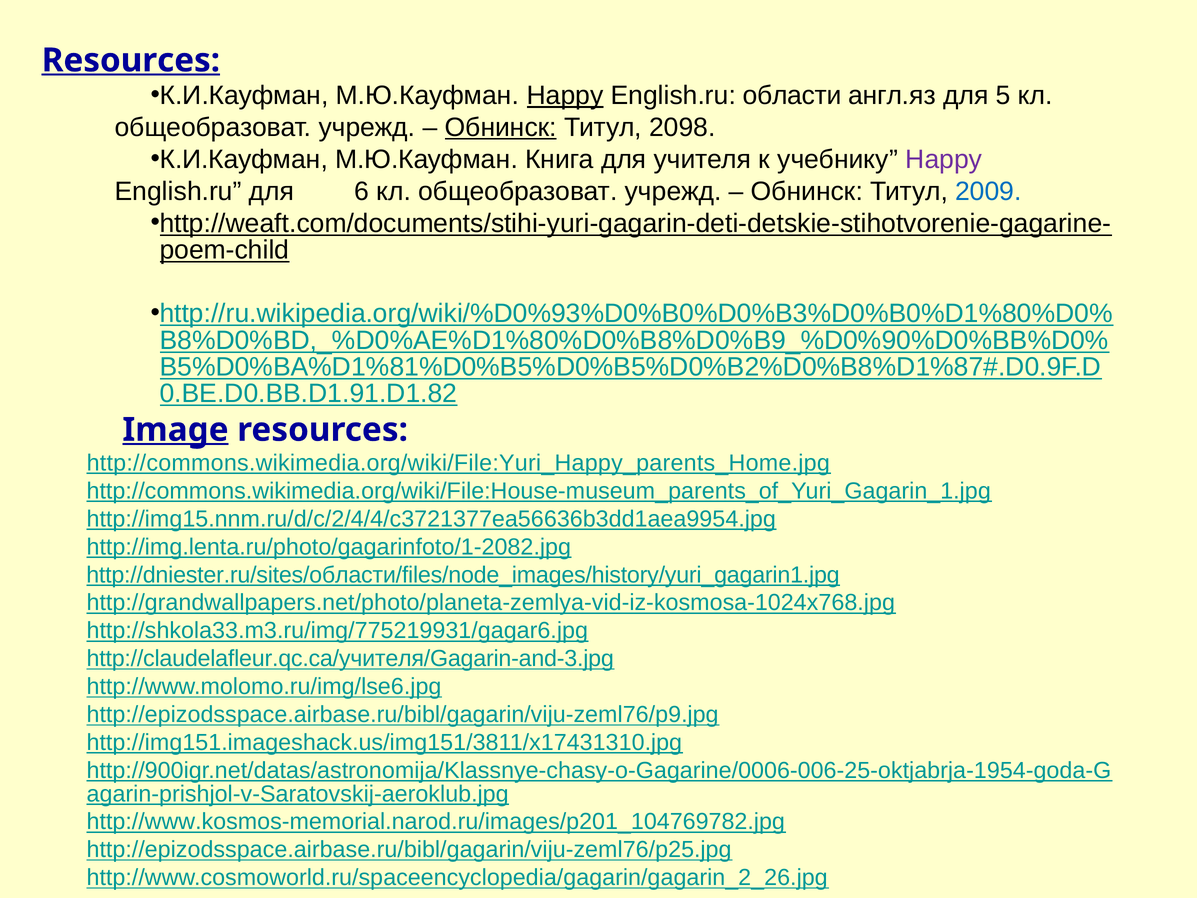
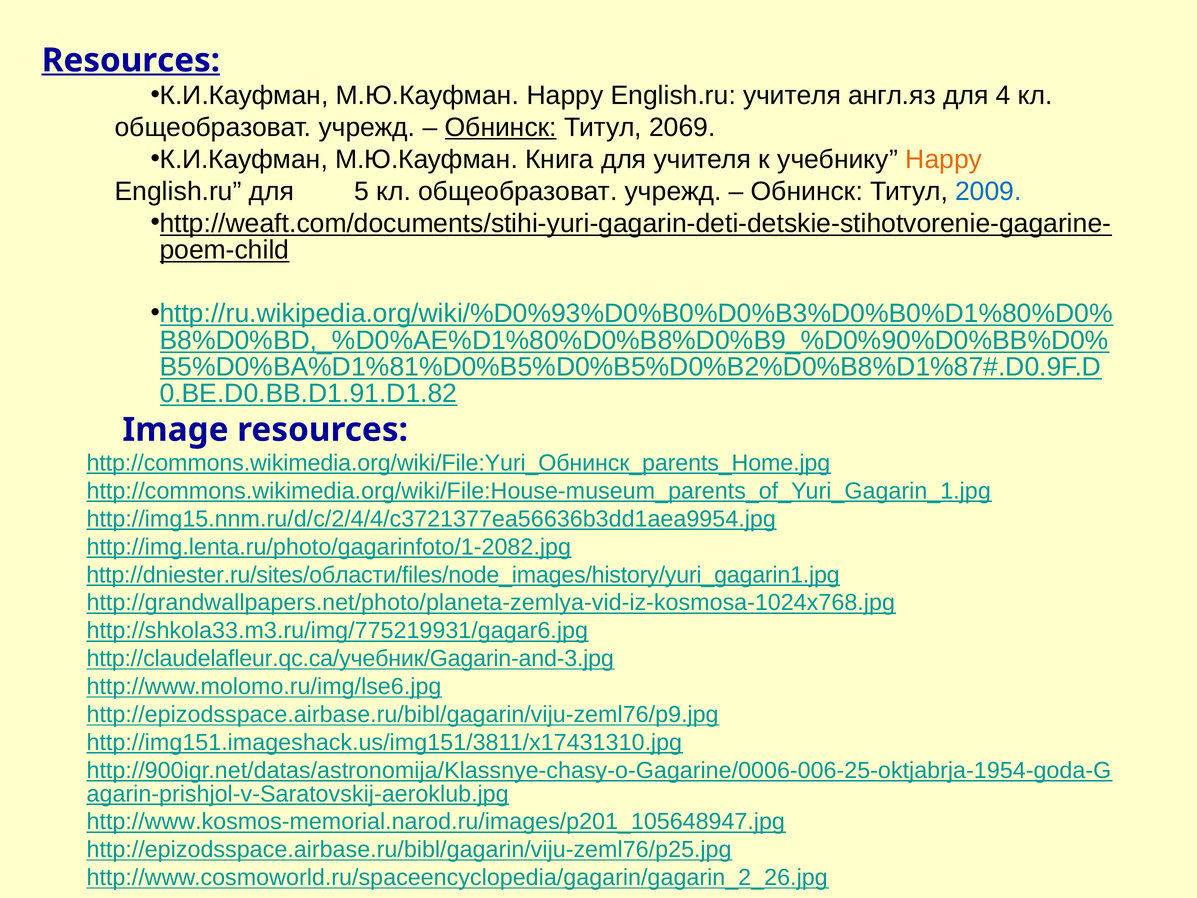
Happy at (565, 96) underline: present -> none
English.ru области: области -> учителя
5: 5 -> 4
2098: 2098 -> 2069
Happy at (944, 159) colour: purple -> orange
6: 6 -> 5
Image underline: present -> none
http://commons.wikimedia.org/wiki/File:Yuri_Happy_parents_Home.jpg: http://commons.wikimedia.org/wiki/File:Yuri_Happy_parents_Home.jpg -> http://commons.wikimedia.org/wiki/File:Yuri_Обнинск_parents_Home.jpg
http://claudelafleur.qc.ca/учителя/Gagarin-and-3.jpg: http://claudelafleur.qc.ca/учителя/Gagarin-and-3.jpg -> http://claudelafleur.qc.ca/учебник/Gagarin-and-3.jpg
http://www.kosmos-memorial.narod.ru/images/p201_104769782.jpg: http://www.kosmos-memorial.narod.ru/images/p201_104769782.jpg -> http://www.kosmos-memorial.narod.ru/images/p201_105648947.jpg
